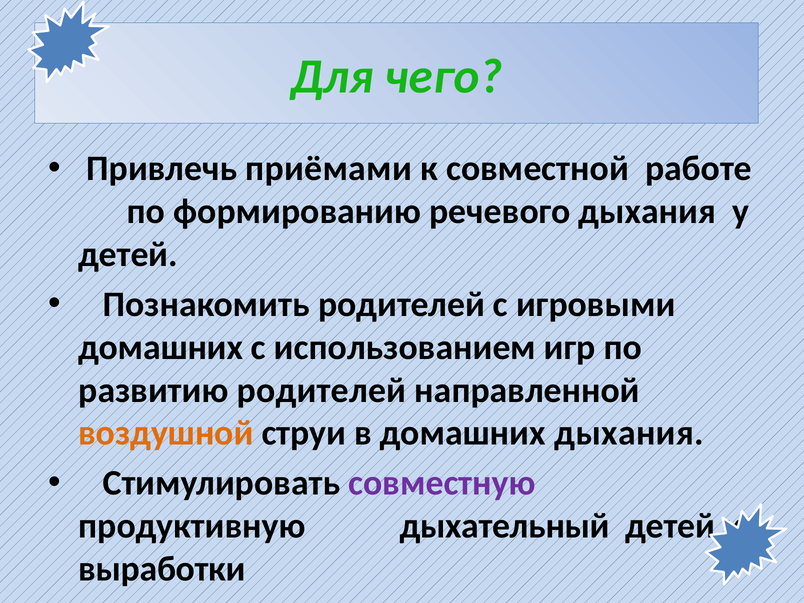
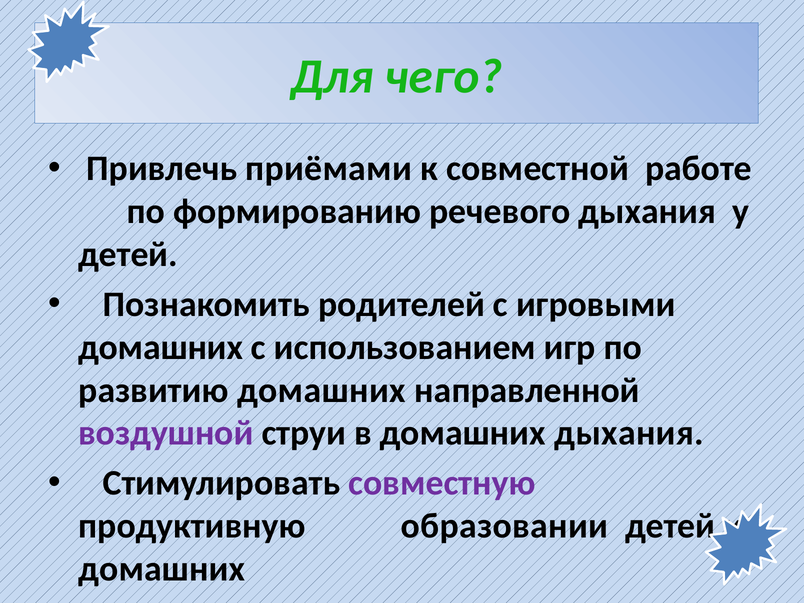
развитию родителей: родителей -> домашних
воздушной colour: orange -> purple
дыхательный: дыхательный -> образовании
выработки at (162, 569): выработки -> домашних
